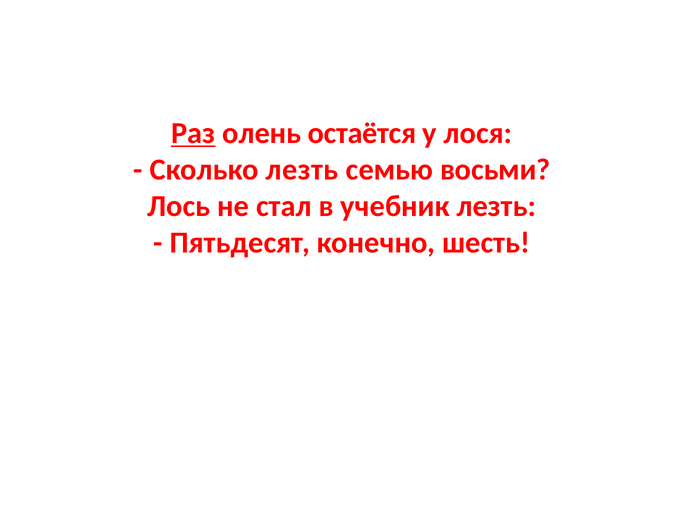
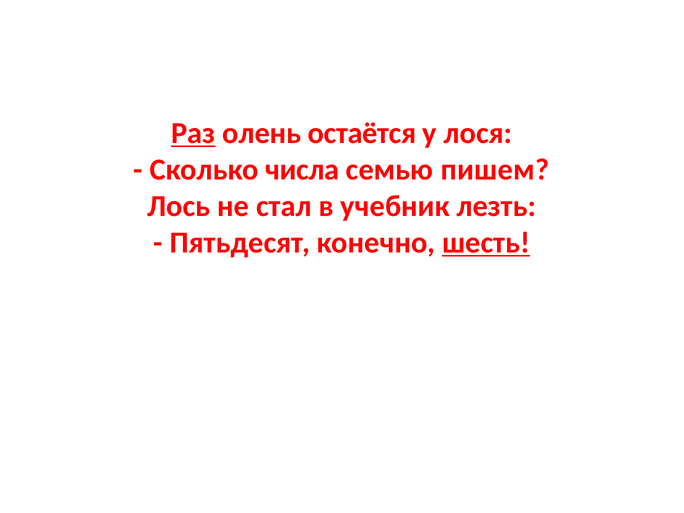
Сколько лезть: лезть -> числа
восьми: восьми -> пишем
шесть underline: none -> present
